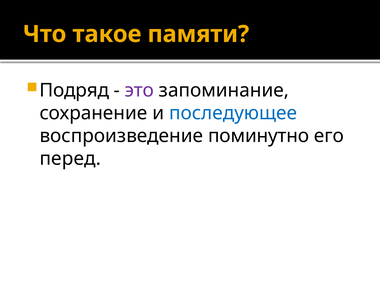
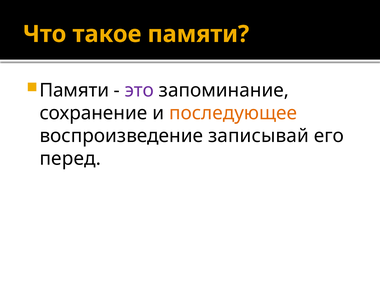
Подряд at (74, 90): Подряд -> Памяти
последующее colour: blue -> orange
поминутно: поминутно -> записывай
